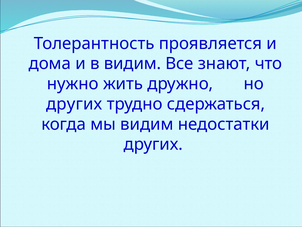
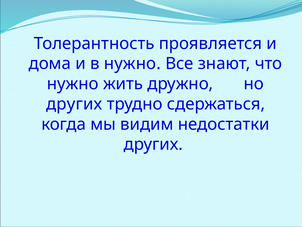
в видим: видим -> нужно
